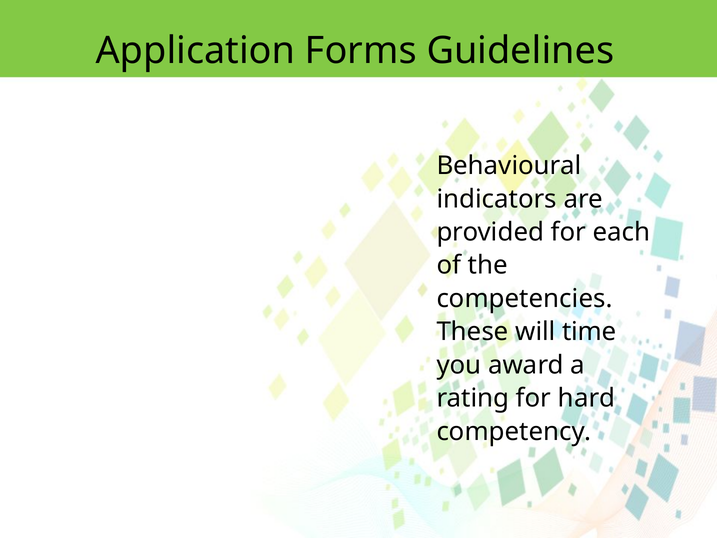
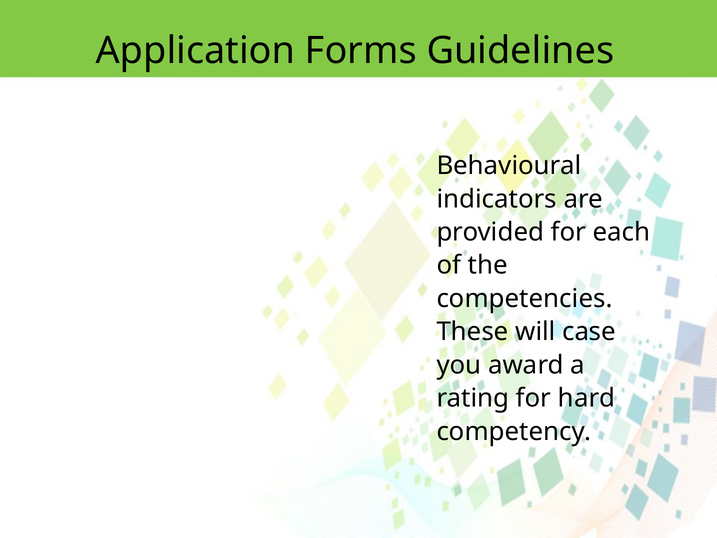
time: time -> case
